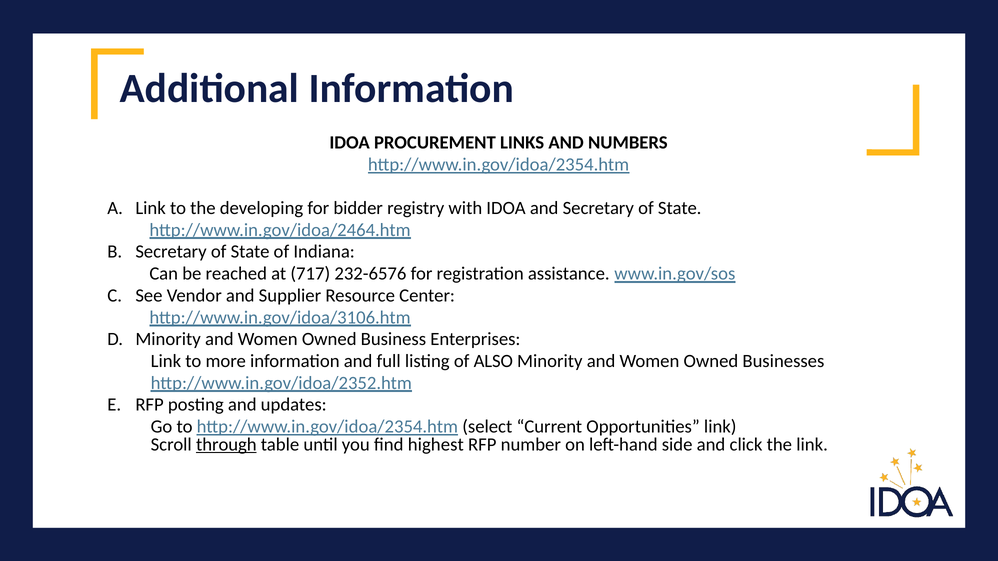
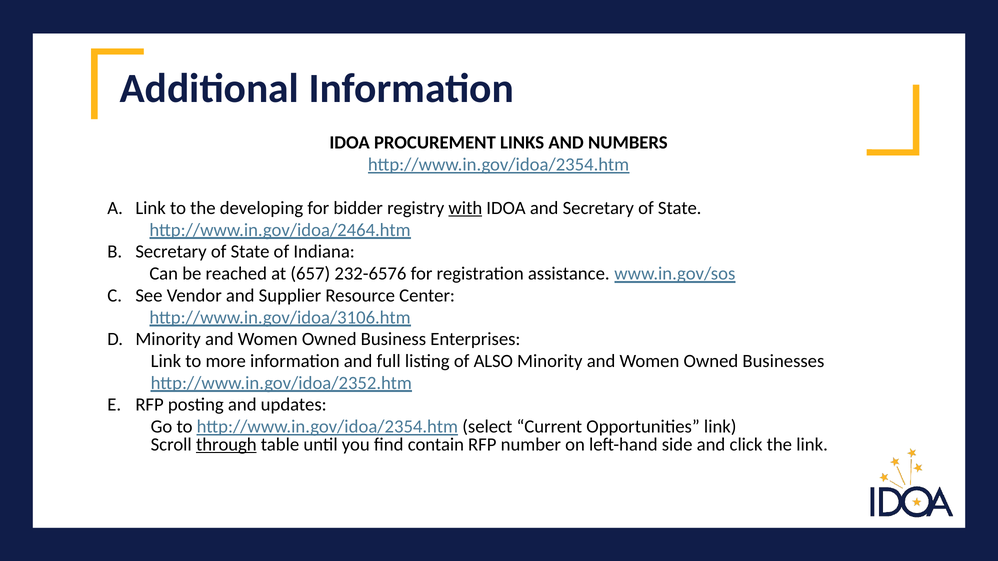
with underline: none -> present
717: 717 -> 657
highest: highest -> contain
